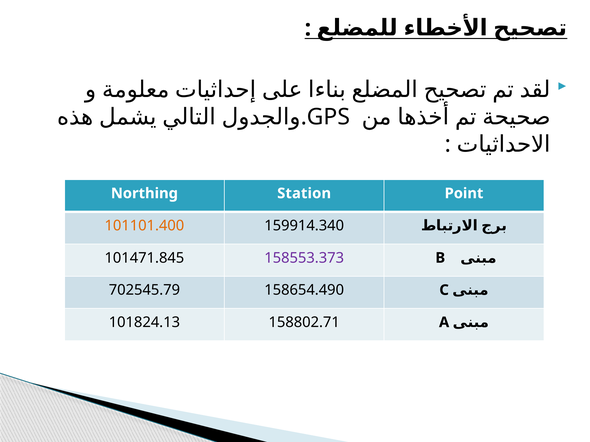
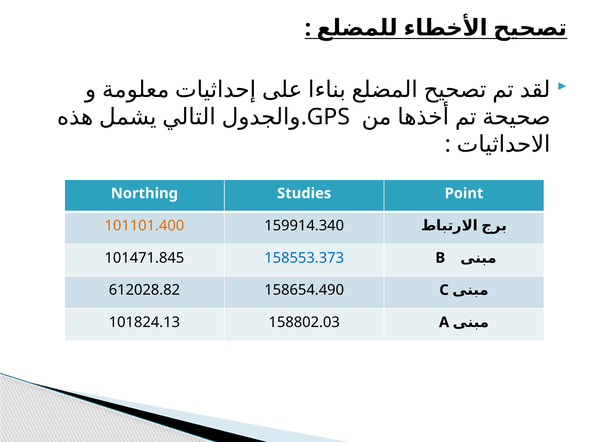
Station: Station -> Studies
158553.373 colour: purple -> blue
702545.79: 702545.79 -> 612028.82
158802.71: 158802.71 -> 158802.03
